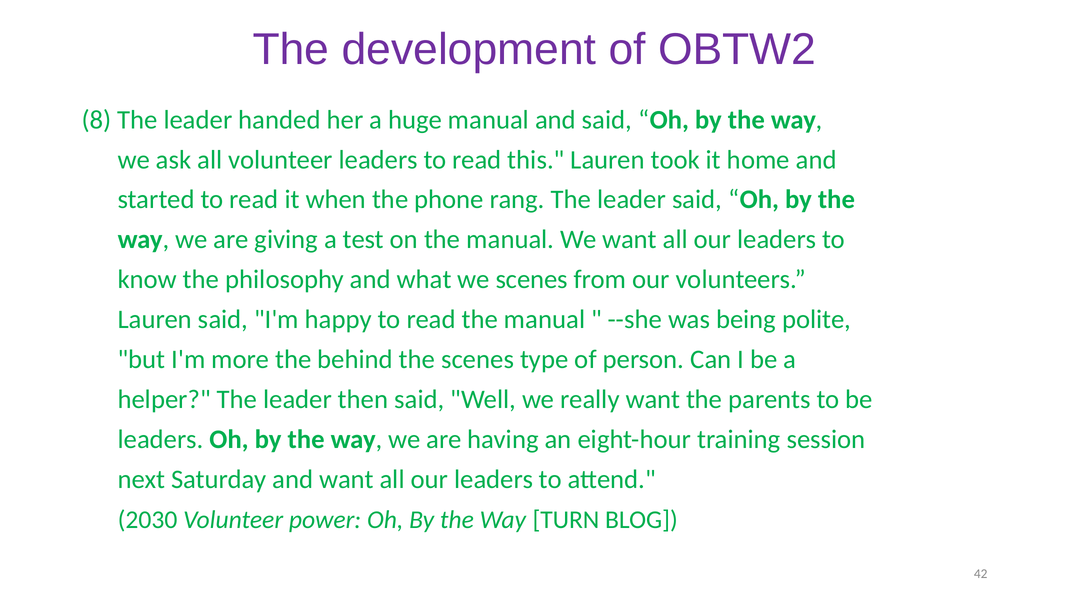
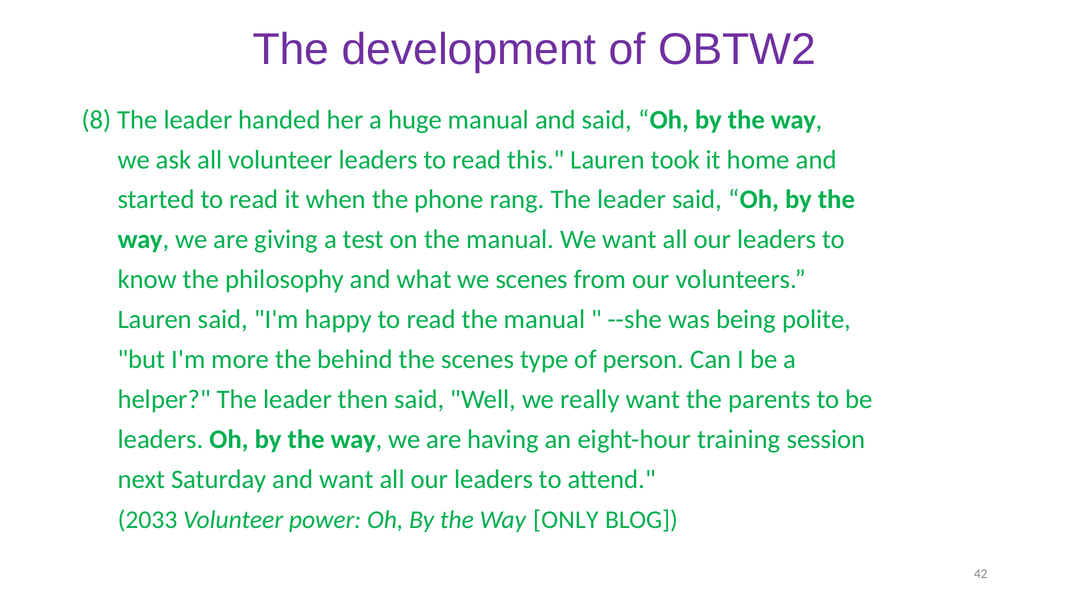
2030: 2030 -> 2033
TURN: TURN -> ONLY
